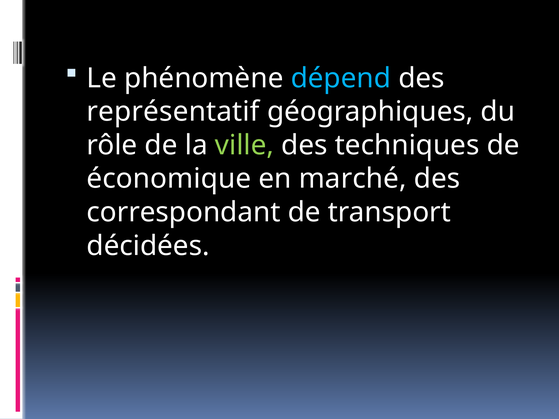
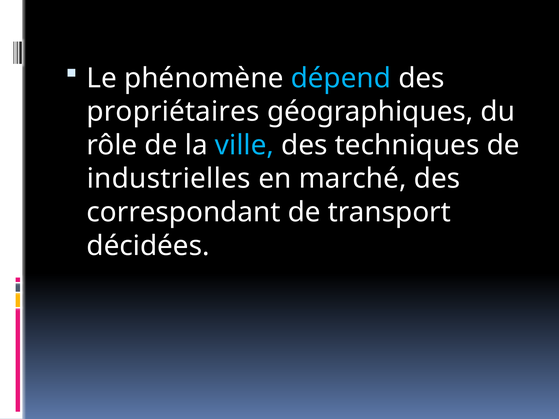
représentatif: représentatif -> propriétaires
ville colour: light green -> light blue
économique: économique -> industrielles
